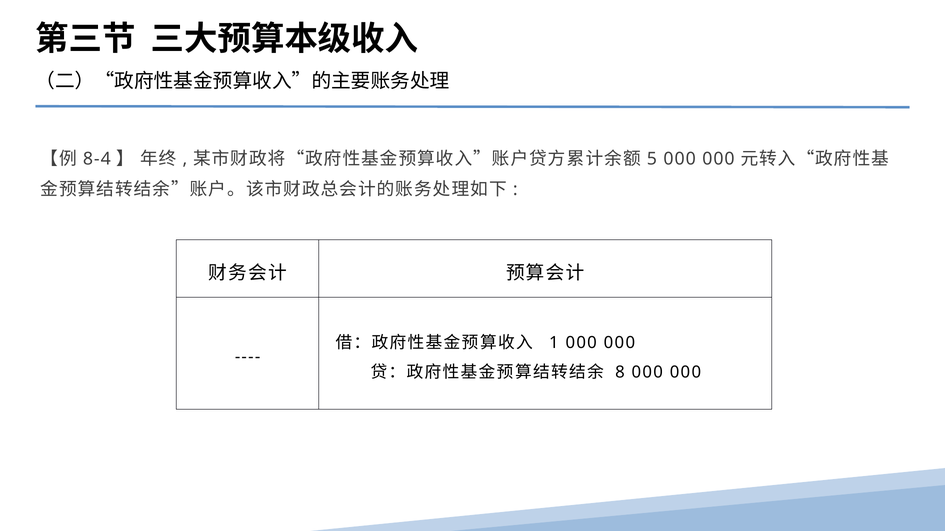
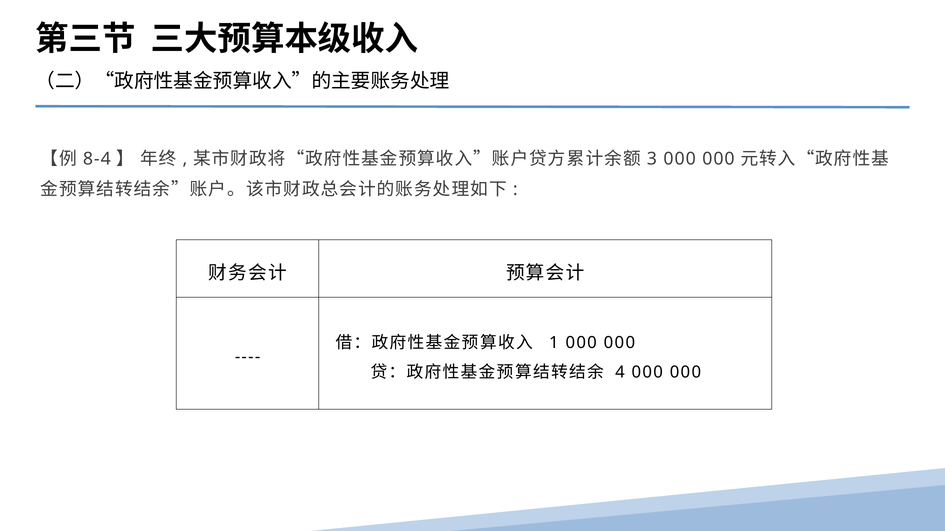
5: 5 -> 3
8: 8 -> 4
